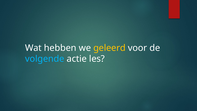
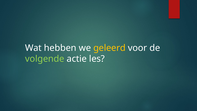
volgende colour: light blue -> light green
